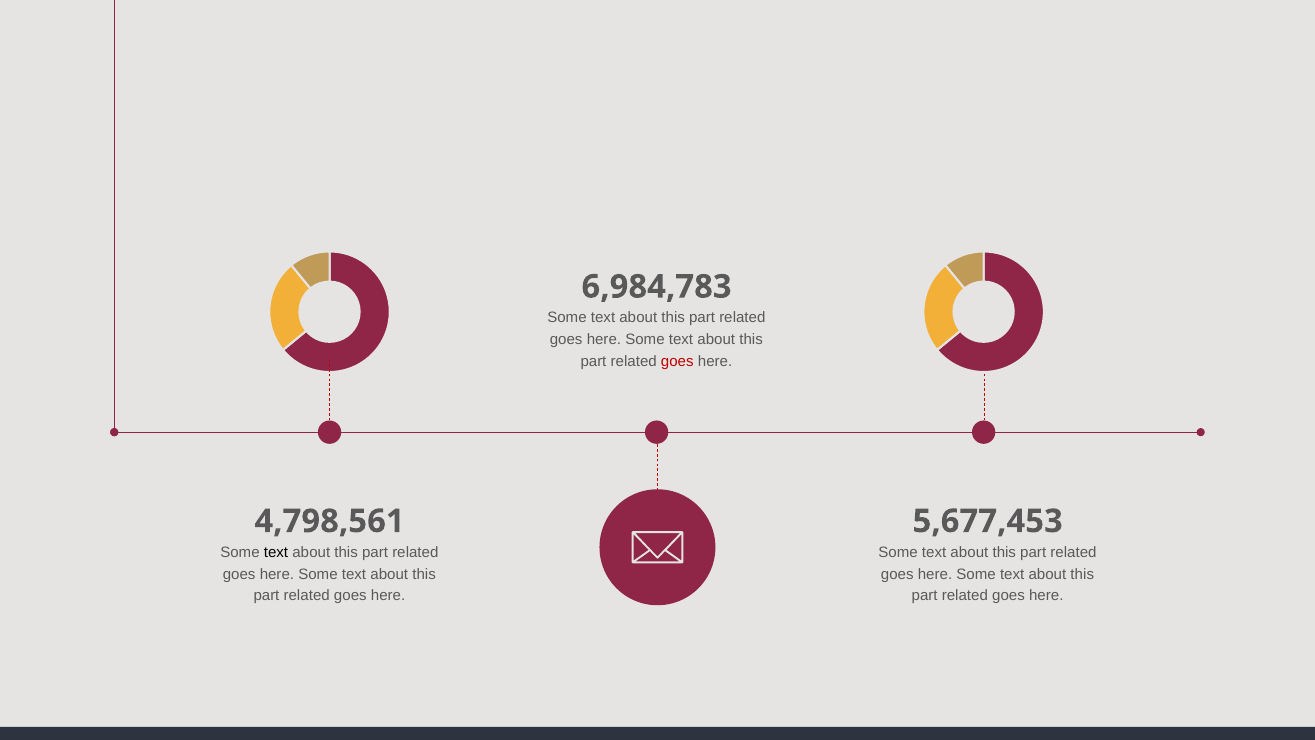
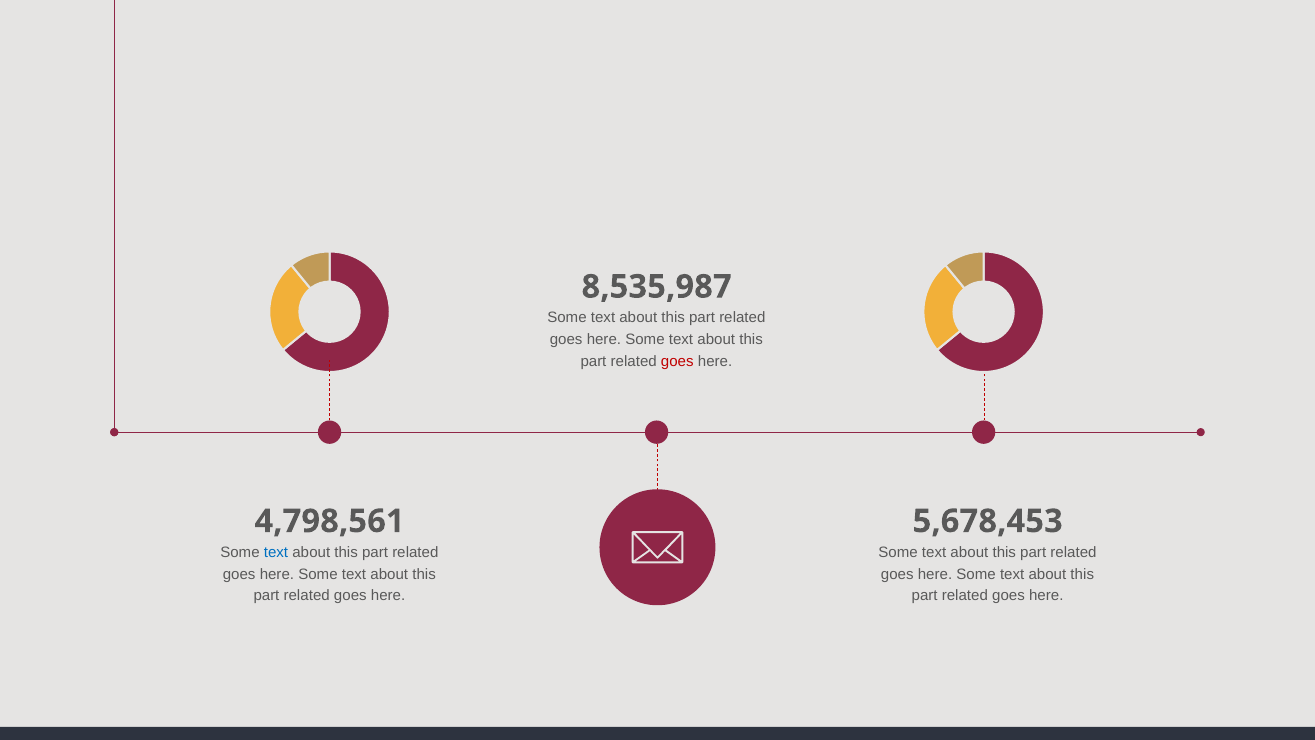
6,984,783: 6,984,783 -> 8,535,987
5,677,453: 5,677,453 -> 5,678,453
text at (276, 552) colour: black -> blue
